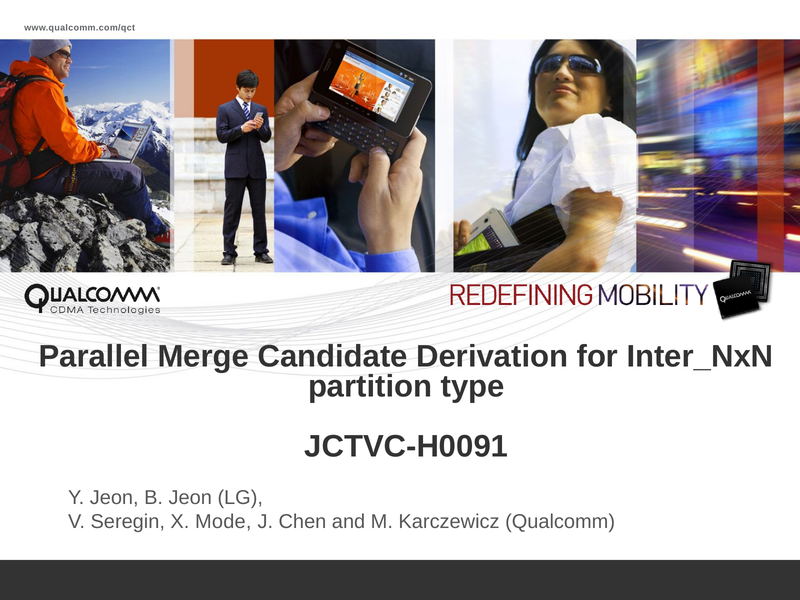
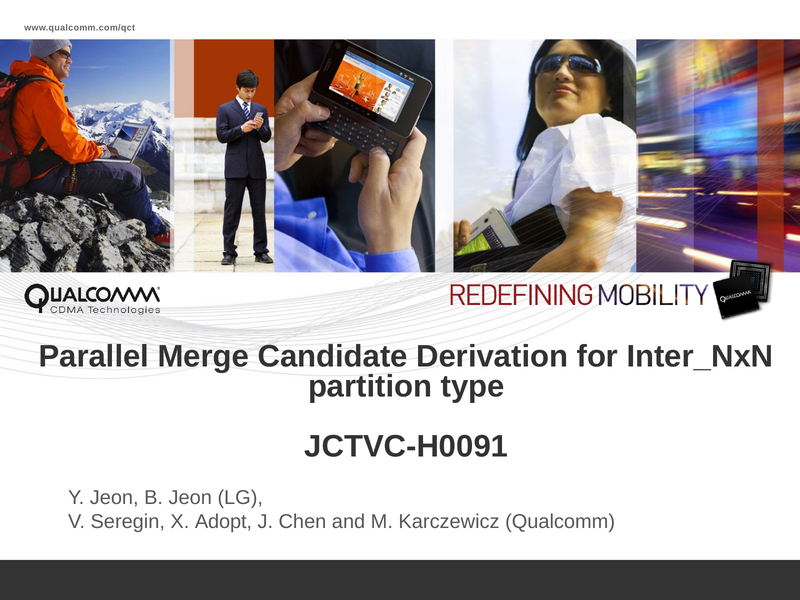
Mode: Mode -> Adopt
